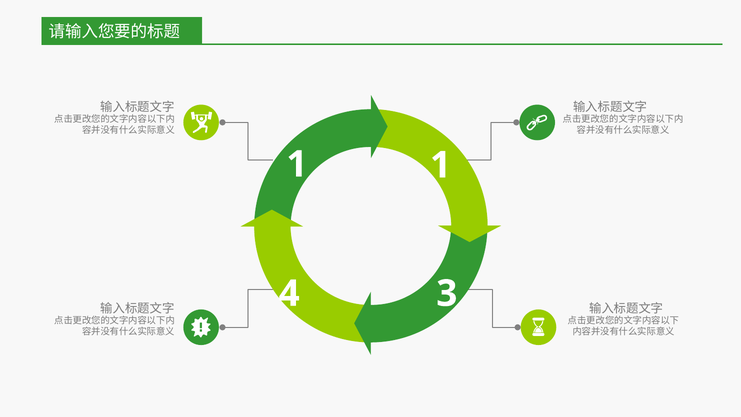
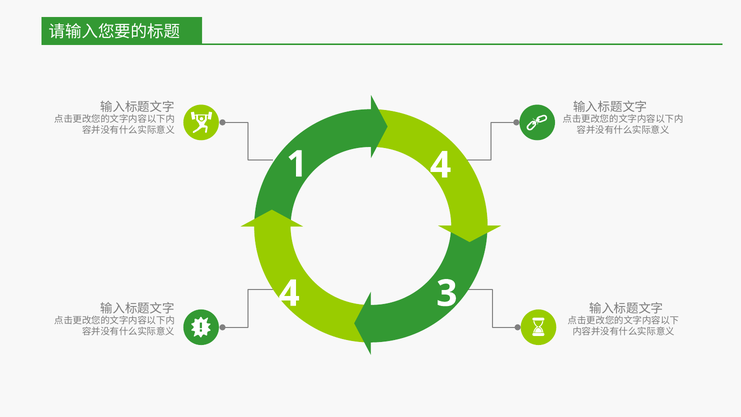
1 1: 1 -> 4
